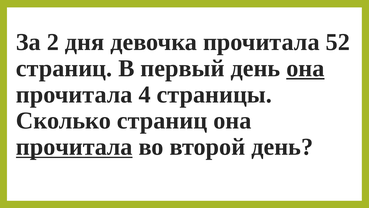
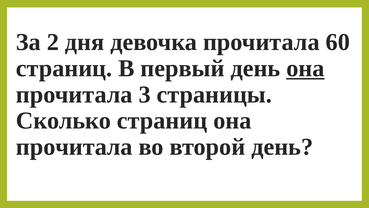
52: 52 -> 60
4: 4 -> 3
прочитала at (74, 147) underline: present -> none
